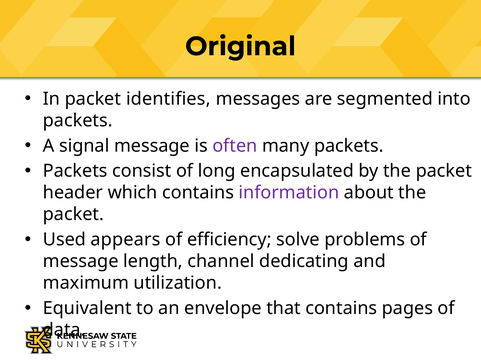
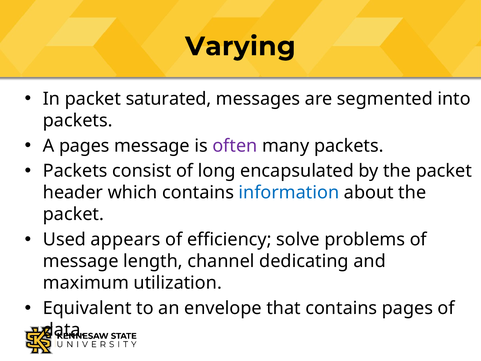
Original: Original -> Varying
identifies: identifies -> saturated
A signal: signal -> pages
information colour: purple -> blue
